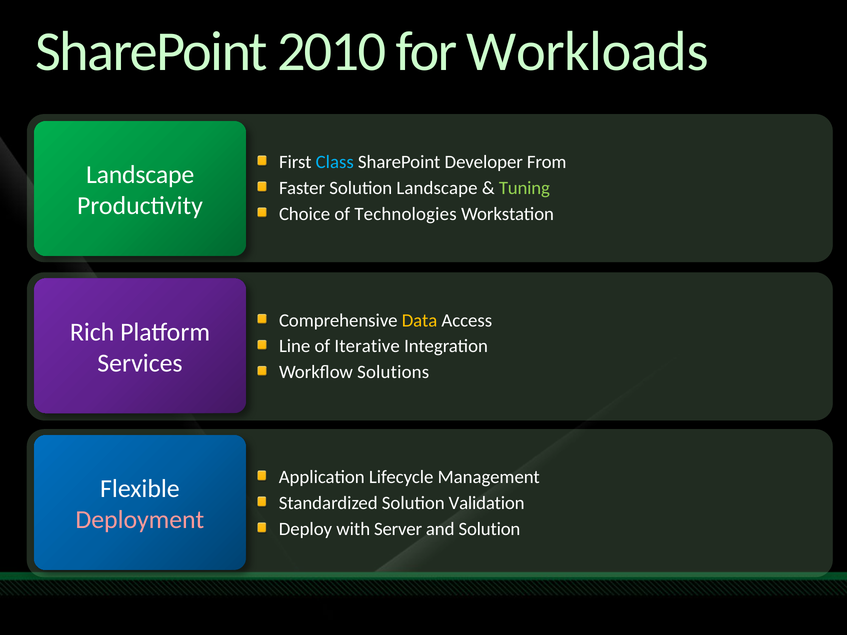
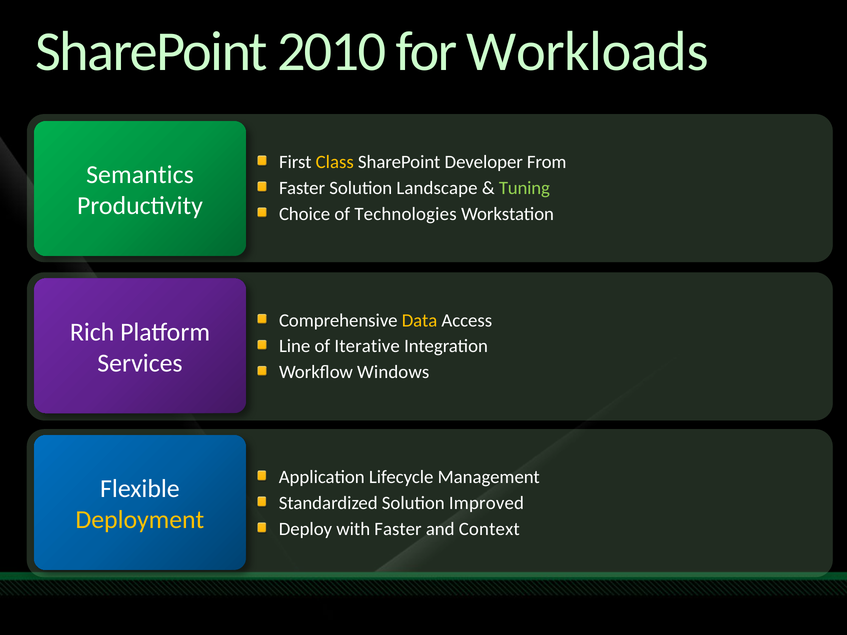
Class colour: light blue -> yellow
Landscape at (140, 175): Landscape -> Semantics
Solutions: Solutions -> Windows
Validation: Validation -> Improved
Deployment colour: pink -> yellow
with Server: Server -> Faster
and Solution: Solution -> Context
